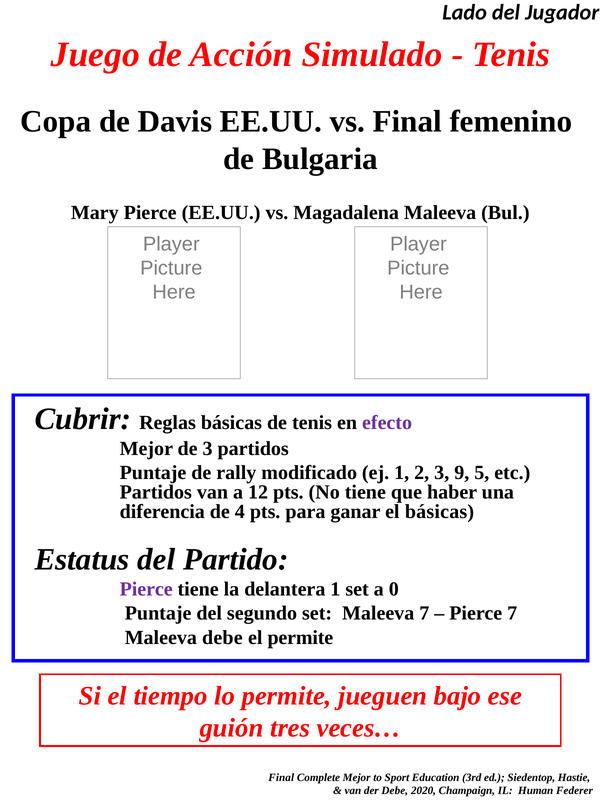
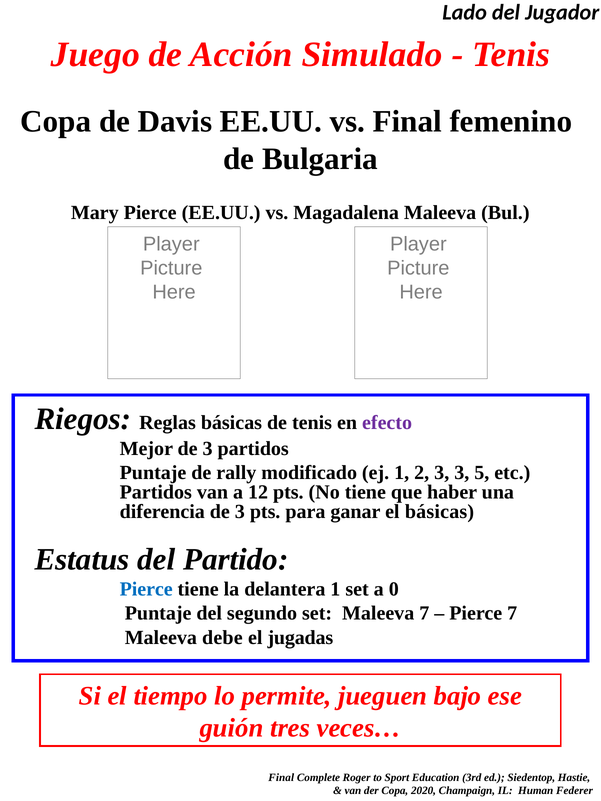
Cubrir: Cubrir -> Riegos
3 9: 9 -> 3
diferencia de 4: 4 -> 3
Pierce at (146, 590) colour: purple -> blue
el permite: permite -> jugadas
Complete Mejor: Mejor -> Roger
der Debe: Debe -> Copa
